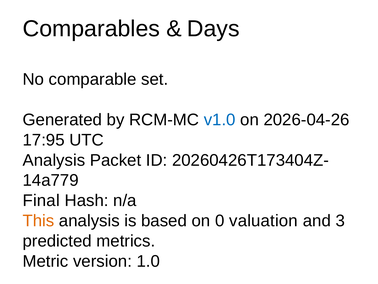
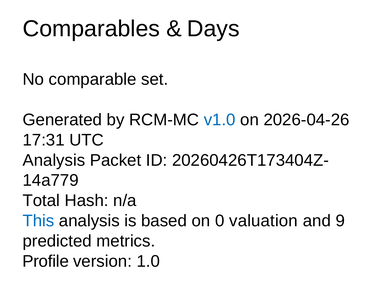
17:95: 17:95 -> 17:31
Final: Final -> Total
This colour: orange -> blue
3: 3 -> 9
Metric: Metric -> Profile
